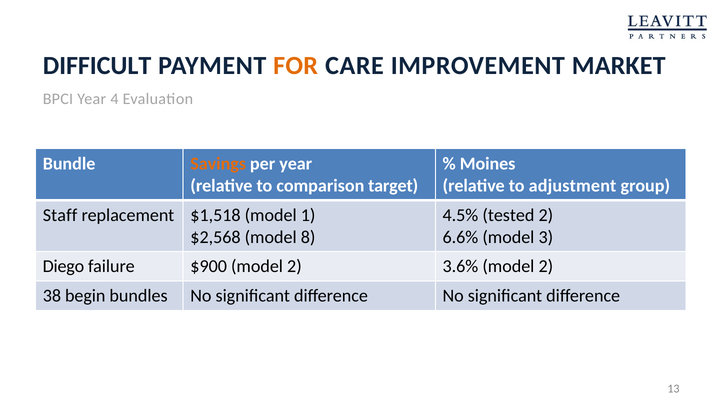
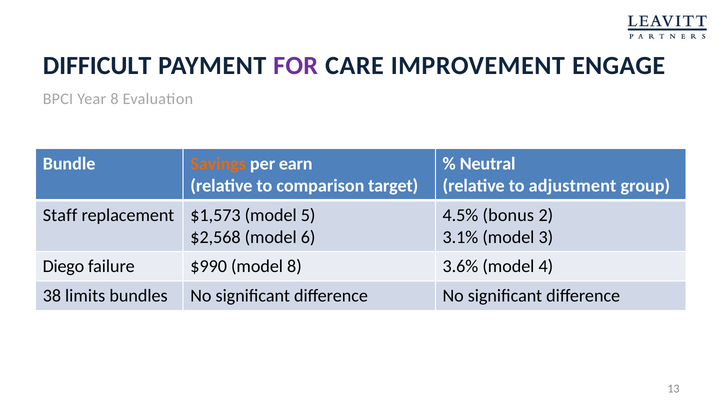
FOR colour: orange -> purple
MARKET: MARKET -> ENGAGE
Year 4: 4 -> 8
per year: year -> earn
Moines: Moines -> Neutral
$1,518: $1,518 -> $1,573
1: 1 -> 5
tested: tested -> bonus
8: 8 -> 6
6.6%: 6.6% -> 3.1%
$900: $900 -> $990
2 at (294, 266): 2 -> 8
3.6% model 2: 2 -> 4
begin: begin -> limits
